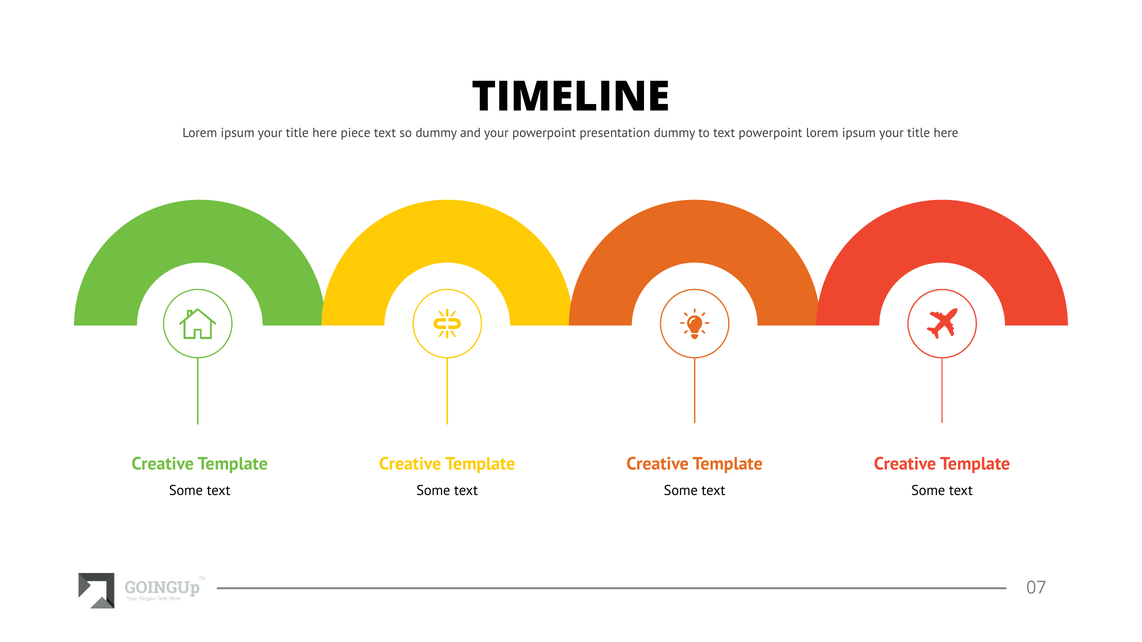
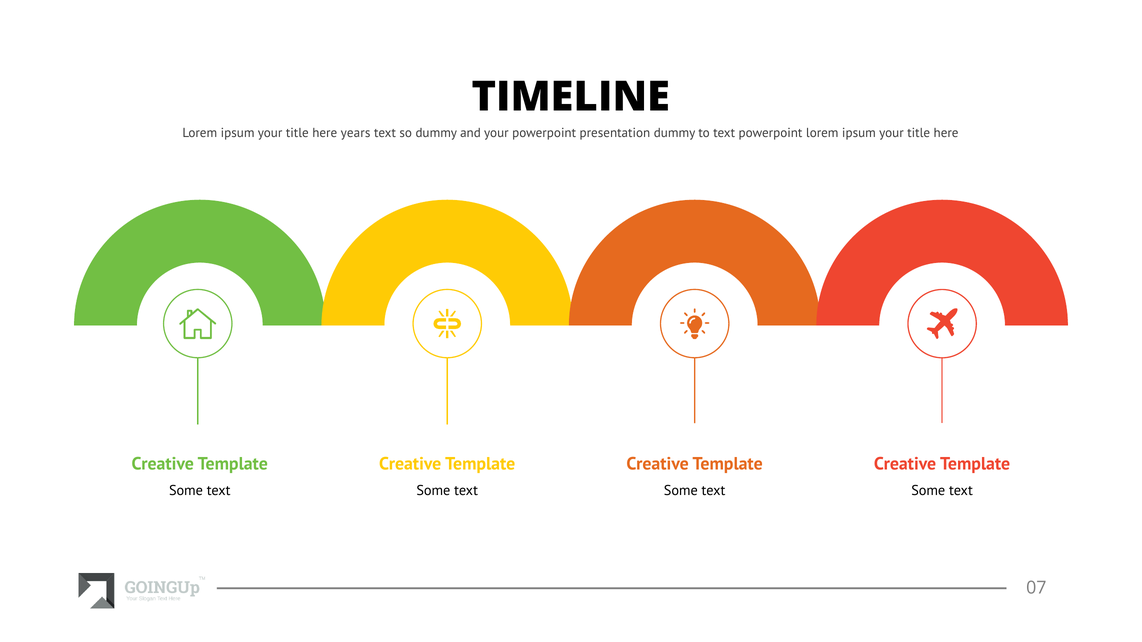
piece: piece -> years
